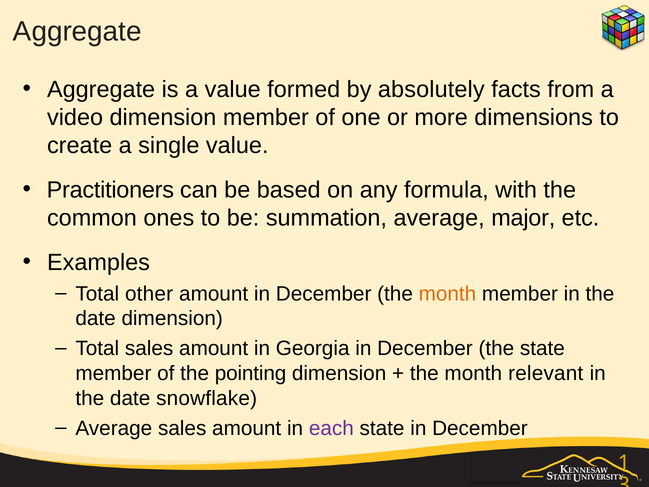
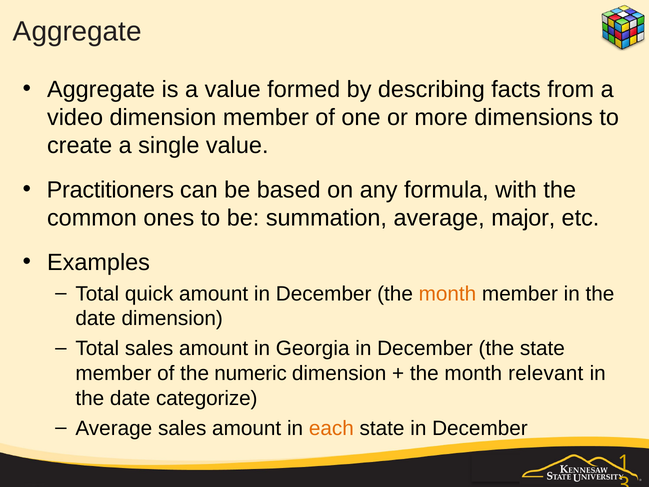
absolutely: absolutely -> describing
other: other -> quick
pointing: pointing -> numeric
snowflake: snowflake -> categorize
each colour: purple -> orange
